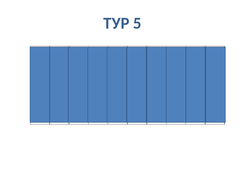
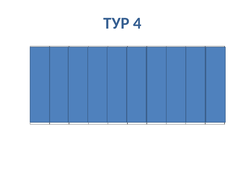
5: 5 -> 4
